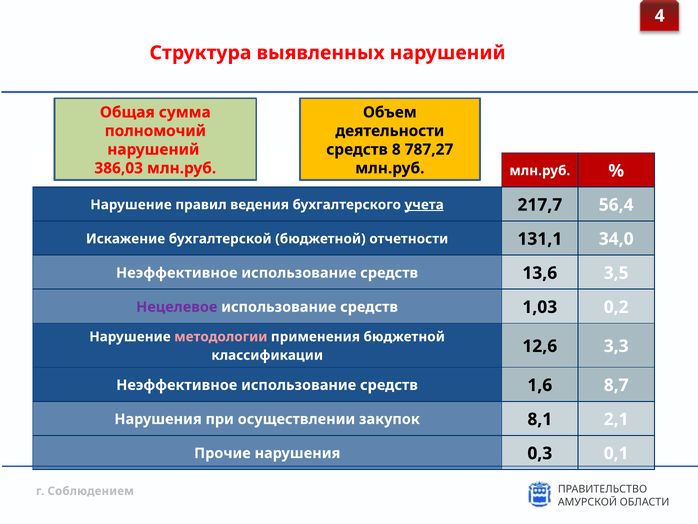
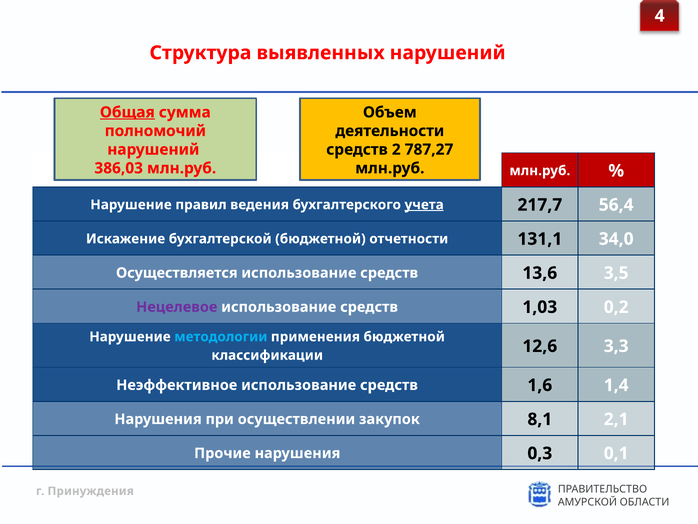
Общая underline: none -> present
8: 8 -> 2
Неэффективное at (177, 273): Неэффективное -> Осуществляется
методологии colour: pink -> light blue
8,7: 8,7 -> 1,4
Соблюдением: Соблюдением -> Принуждения
